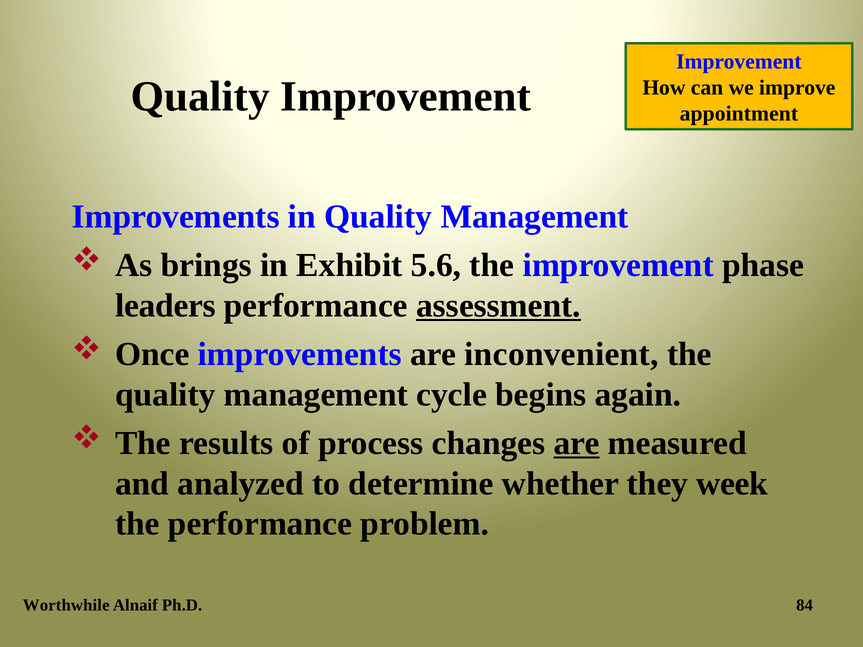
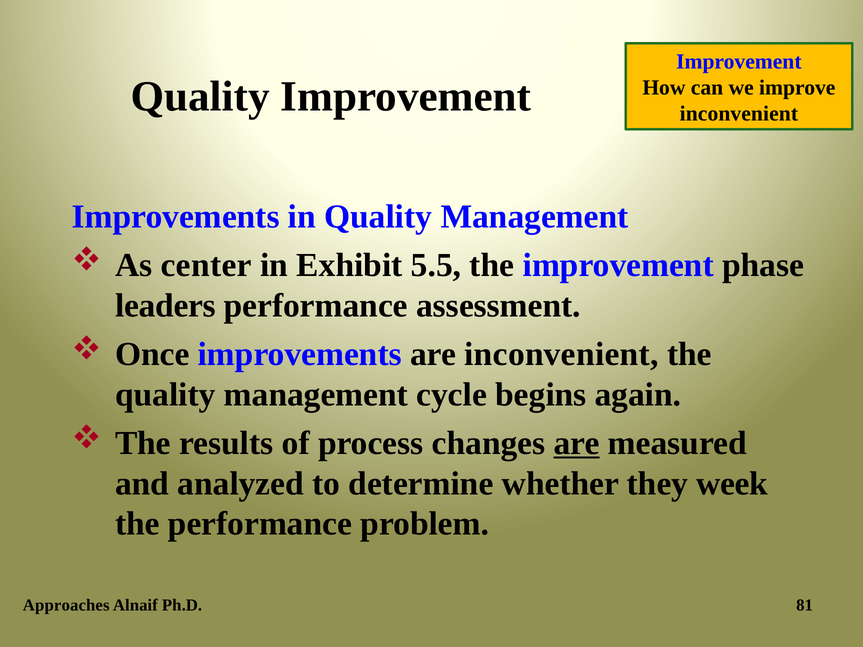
appointment at (739, 114): appointment -> inconvenient
brings: brings -> center
5.6: 5.6 -> 5.5
assessment underline: present -> none
Worthwhile: Worthwhile -> Approaches
84: 84 -> 81
